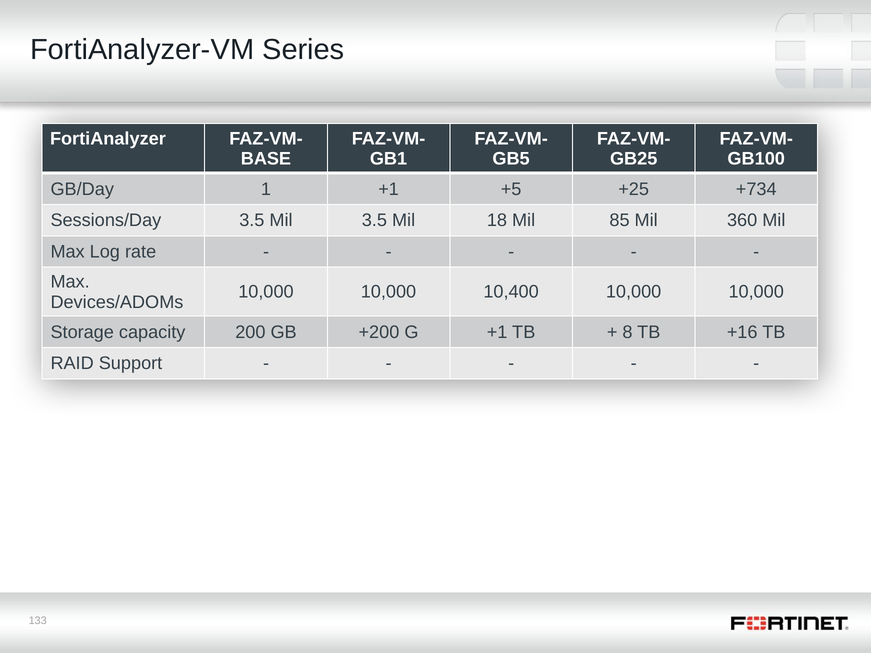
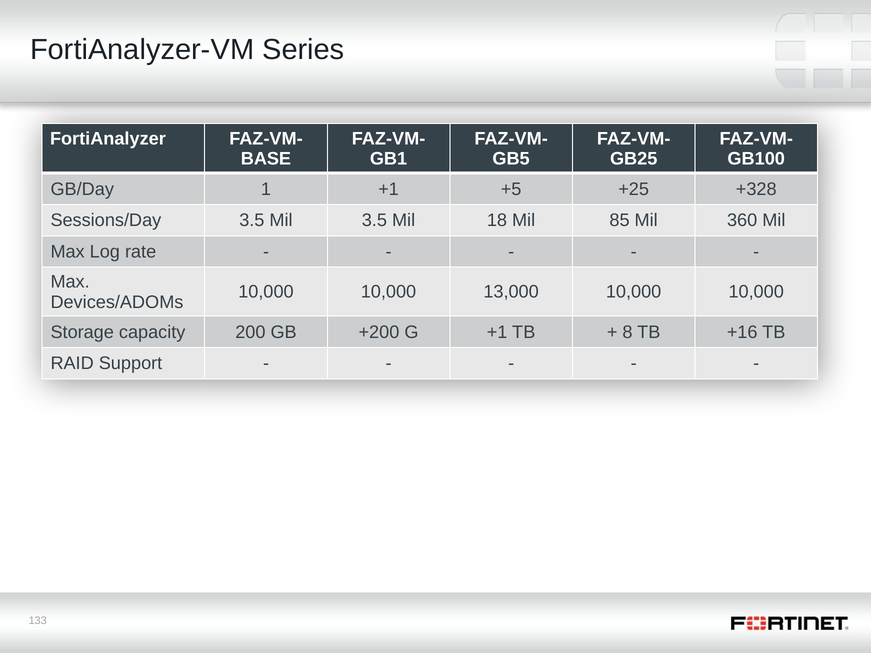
+734: +734 -> +328
10,400: 10,400 -> 13,000
